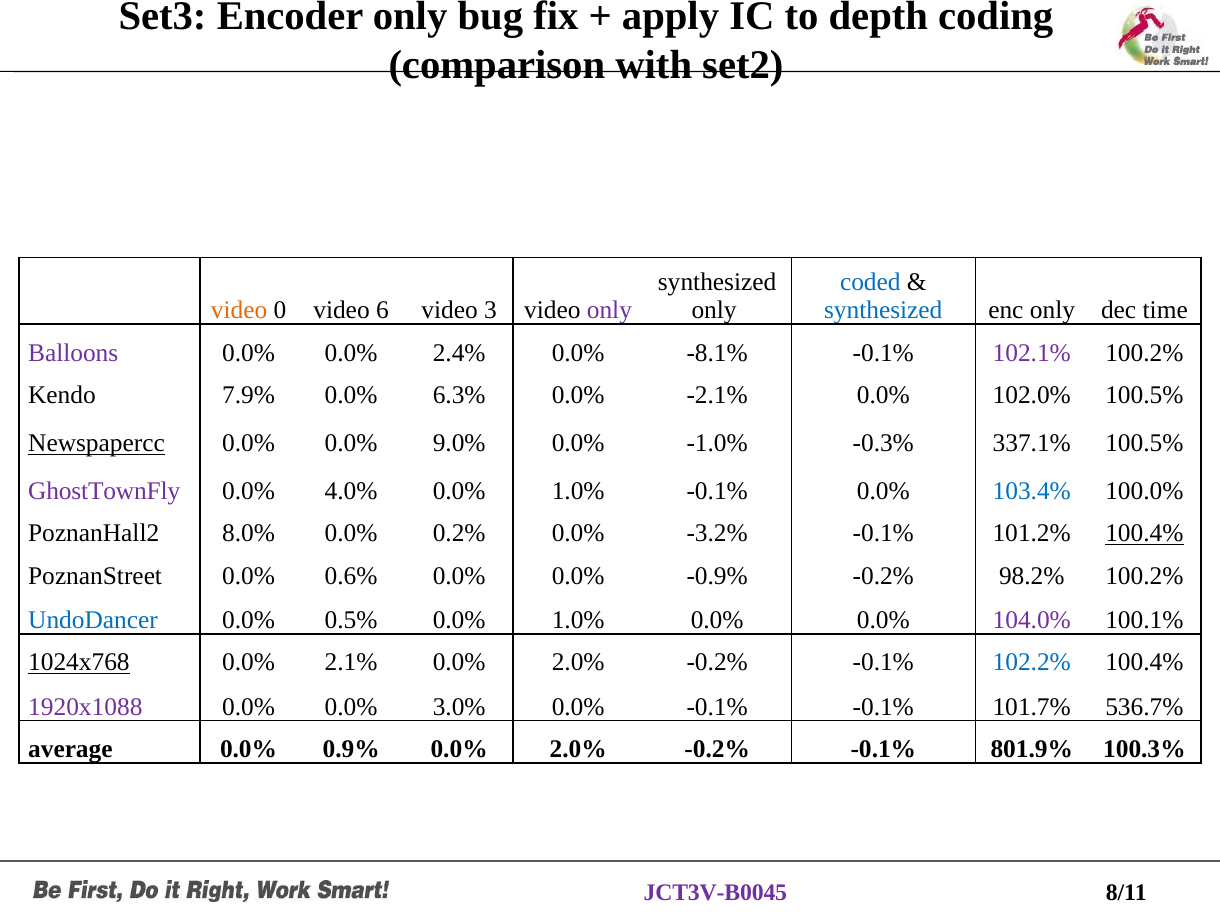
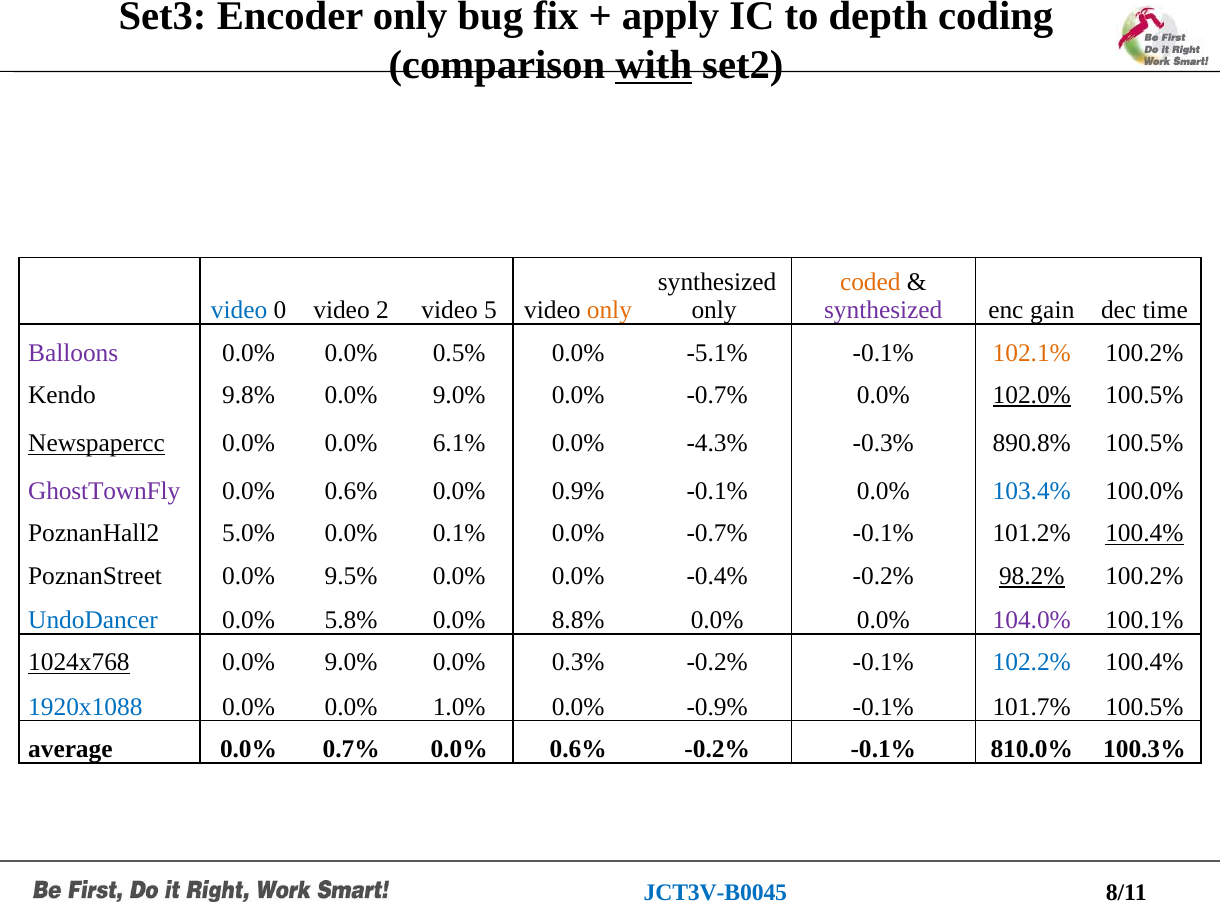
with underline: none -> present
coded colour: blue -> orange
video at (239, 310) colour: orange -> blue
6: 6 -> 2
3: 3 -> 5
only at (609, 310) colour: purple -> orange
synthesized at (883, 310) colour: blue -> purple
enc only: only -> gain
2.4%: 2.4% -> 0.5%
-8.1%: -8.1% -> -5.1%
102.1% colour: purple -> orange
7.9%: 7.9% -> 9.8%
6.3% at (459, 395): 6.3% -> 9.0%
-2.1% at (717, 395): -2.1% -> -0.7%
102.0% underline: none -> present
9.0%: 9.0% -> 6.1%
-1.0%: -1.0% -> -4.3%
337.1%: 337.1% -> 890.8%
4.0% at (351, 491): 4.0% -> 0.6%
1.0% at (578, 491): 1.0% -> 0.9%
8.0%: 8.0% -> 5.0%
0.2%: 0.2% -> 0.1%
-3.2% at (717, 534): -3.2% -> -0.7%
0.6%: 0.6% -> 9.5%
-0.9%: -0.9% -> -0.4%
98.2% underline: none -> present
0.5%: 0.5% -> 5.8%
1.0% at (578, 620): 1.0% -> 8.8%
2.1% at (351, 663): 2.1% -> 9.0%
2.0% at (578, 663): 2.0% -> 0.3%
1920x1088 colour: purple -> blue
3.0%: 3.0% -> 1.0%
0.0% -0.1%: -0.1% -> -0.9%
101.7% 536.7%: 536.7% -> 100.5%
0.9%: 0.9% -> 0.7%
2.0% at (578, 749): 2.0% -> 0.6%
801.9%: 801.9% -> 810.0%
JCT3V-B0045 colour: purple -> blue
